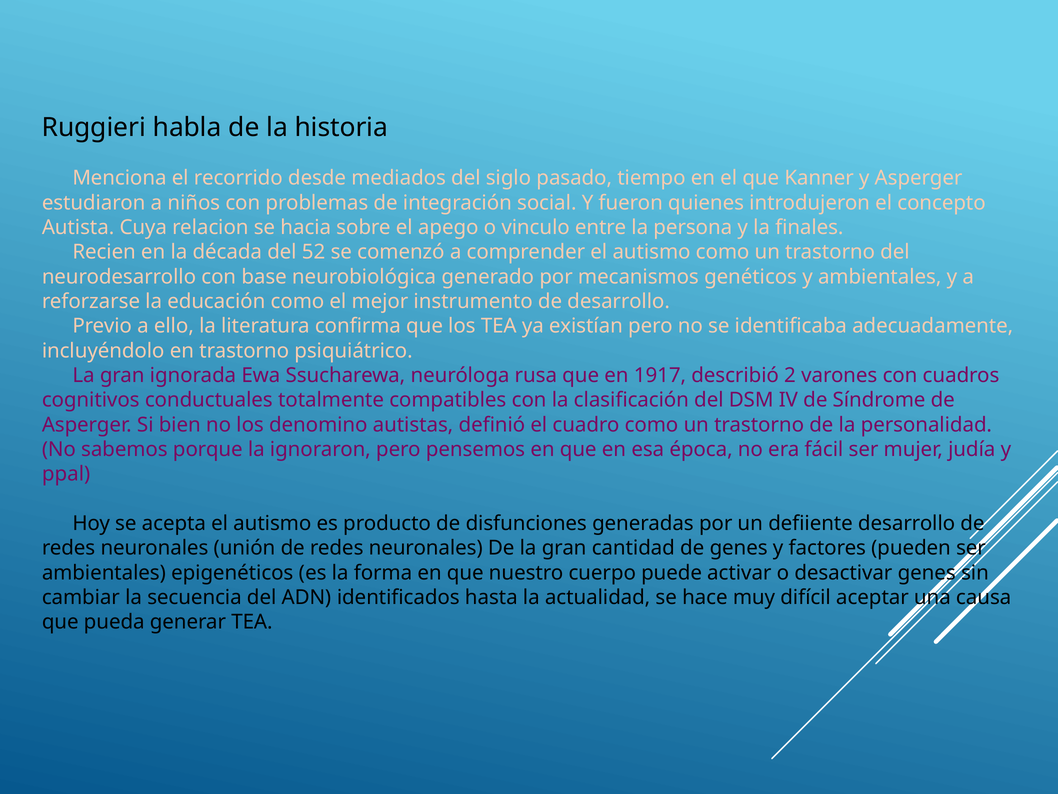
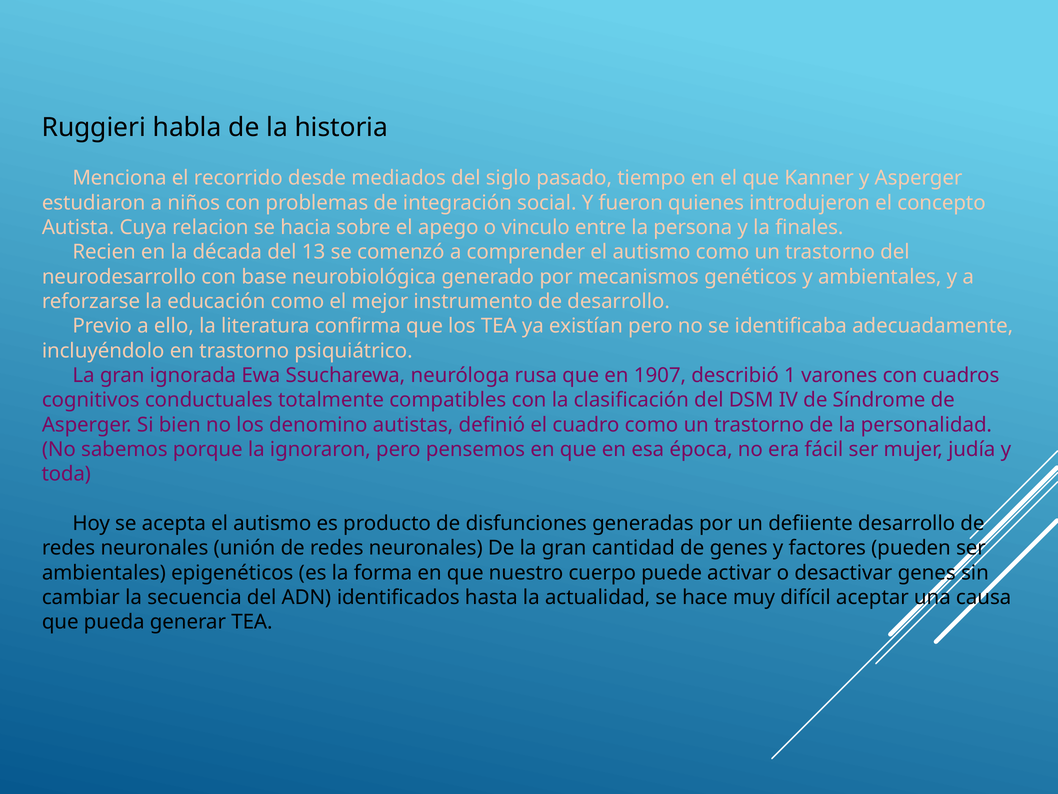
52: 52 -> 13
1917: 1917 -> 1907
2: 2 -> 1
ppal: ppal -> toda
